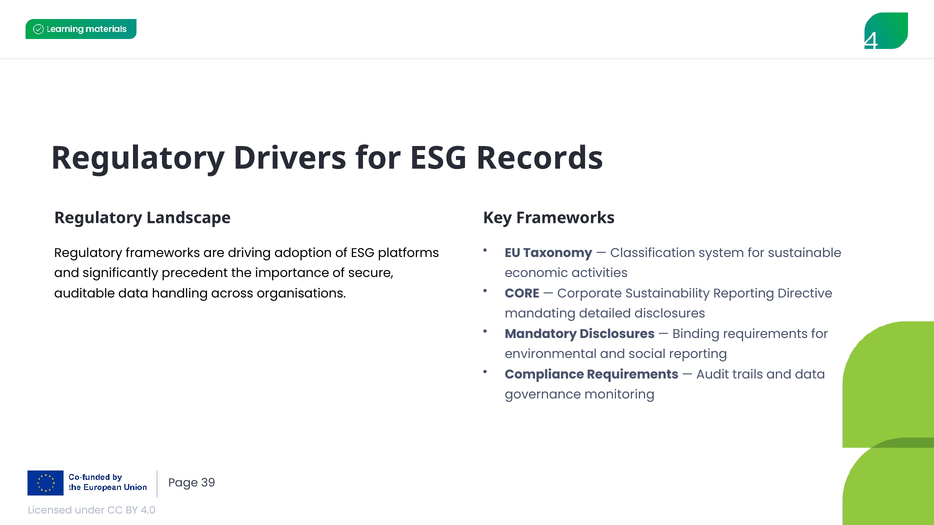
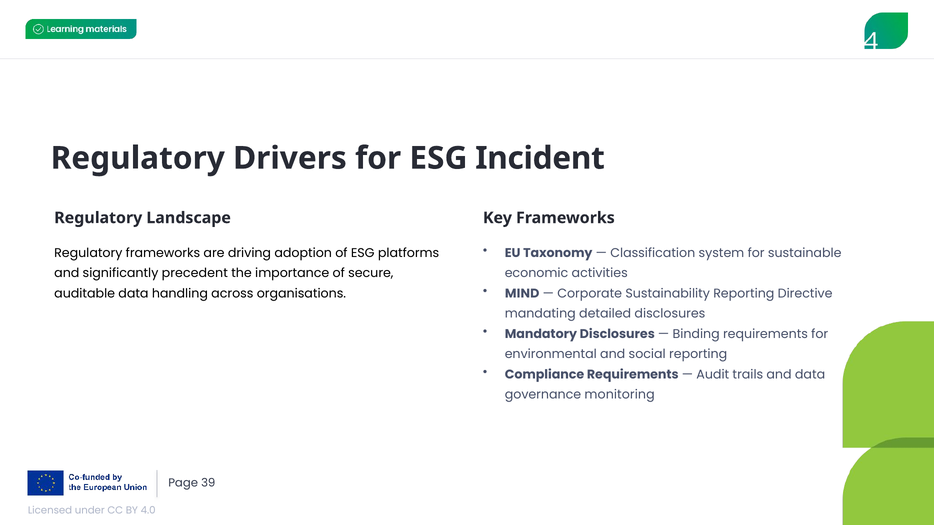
Records: Records -> Incident
CORE: CORE -> MIND
